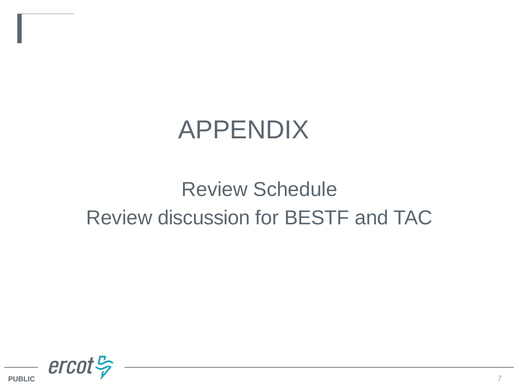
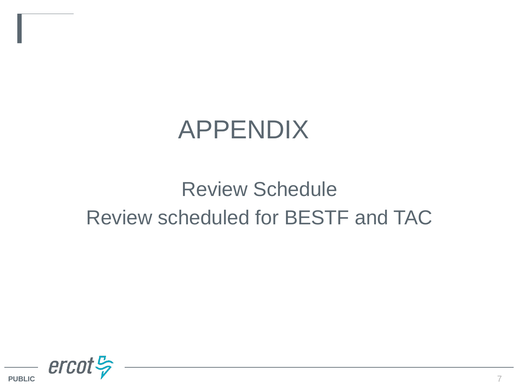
discussion: discussion -> scheduled
